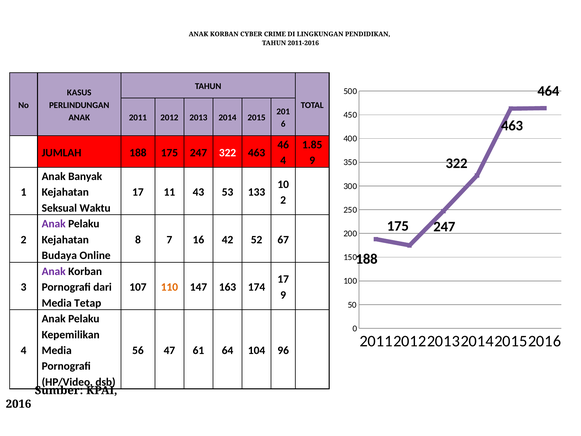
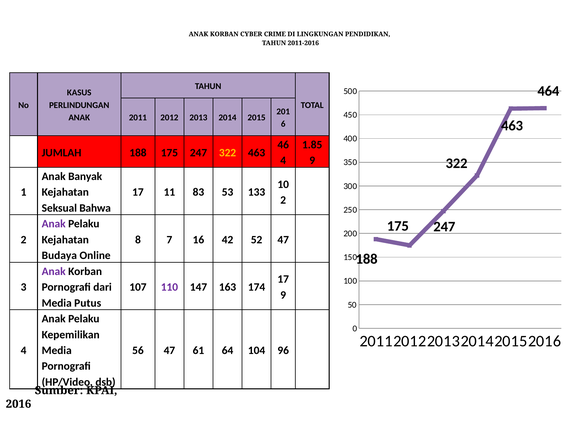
322 at (228, 153) colour: white -> yellow
43: 43 -> 83
Waktu: Waktu -> Bahwa
52 67: 67 -> 47
110 colour: orange -> purple
Tetap: Tetap -> Putus
